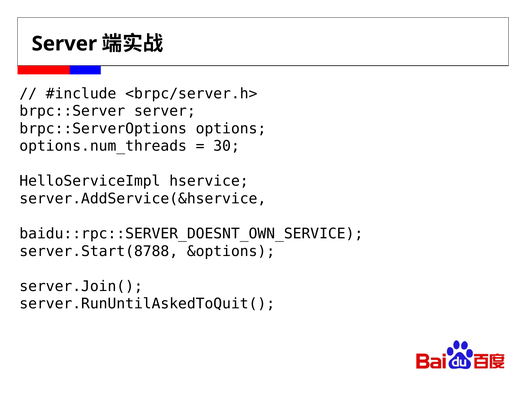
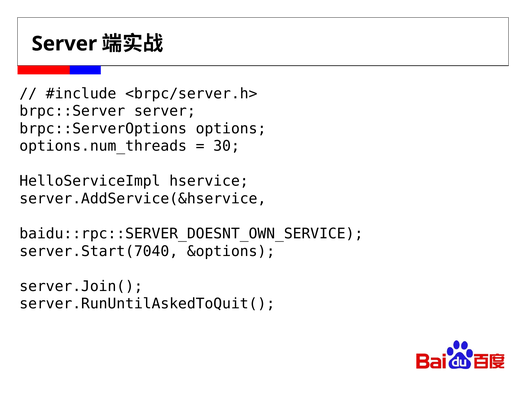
server.Start(8788: server.Start(8788 -> server.Start(7040
